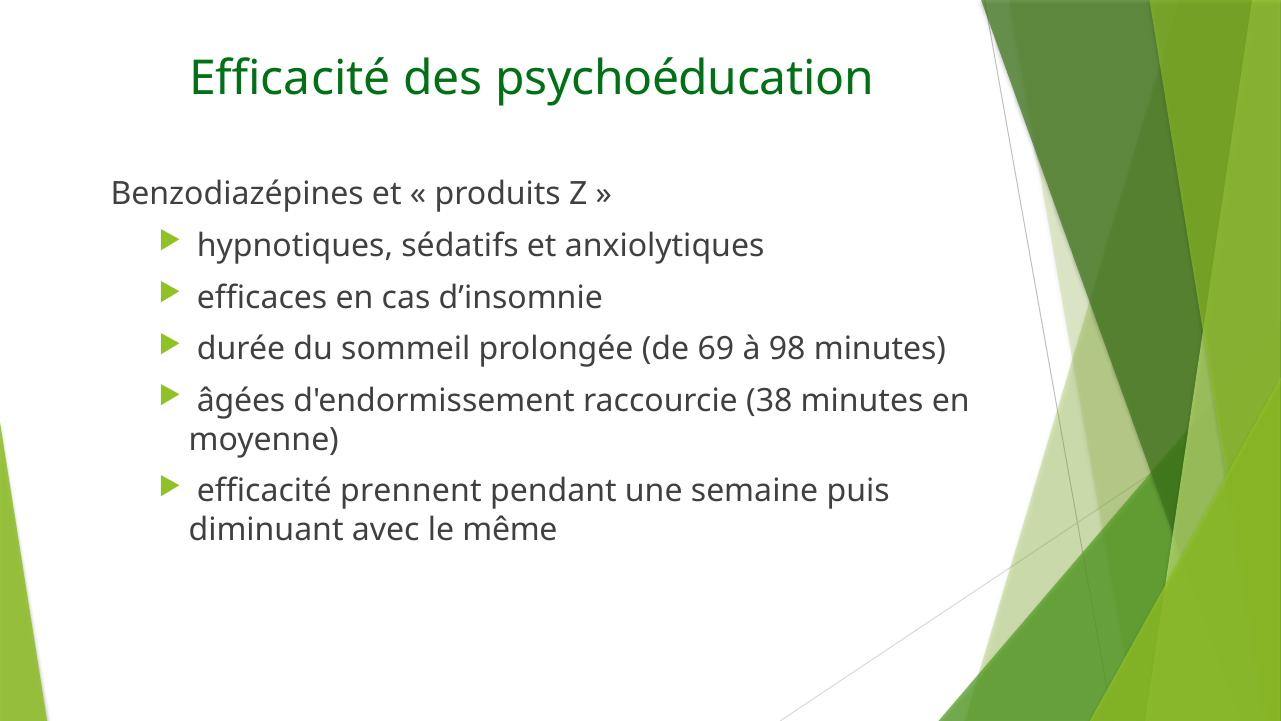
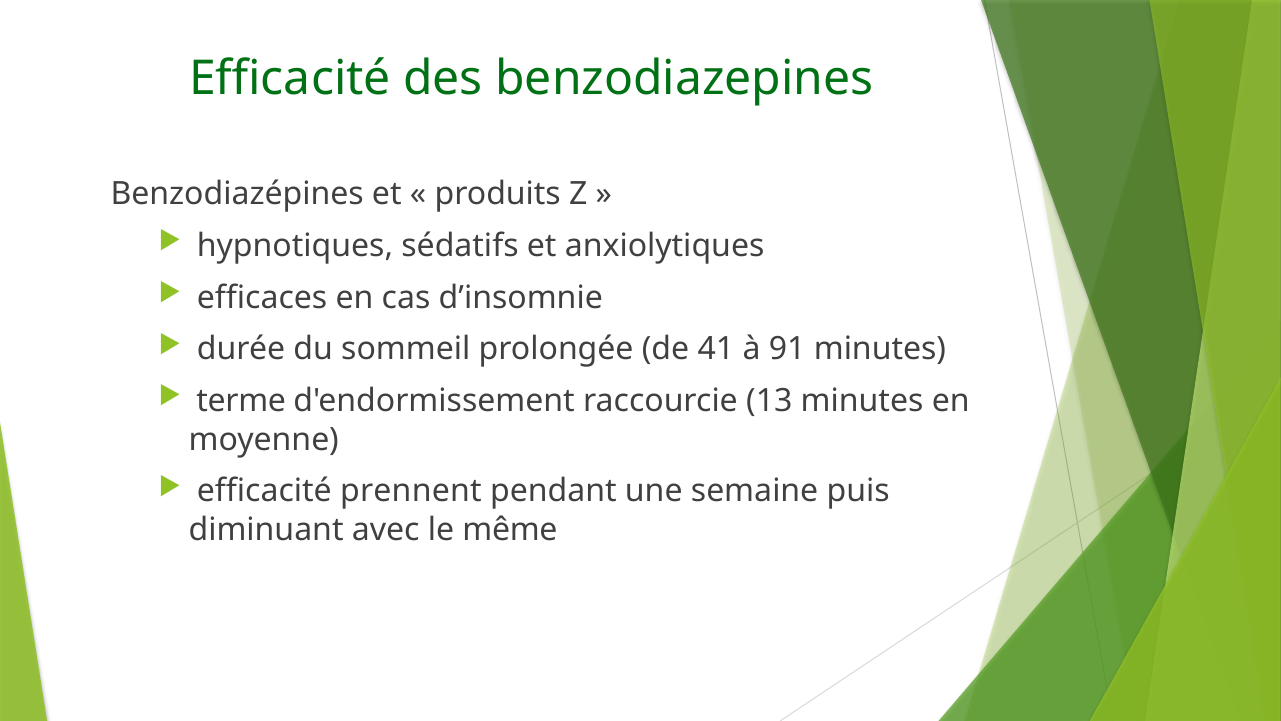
psychoéducation: psychoéducation -> benzodiazepines
69: 69 -> 41
98: 98 -> 91
âgées: âgées -> terme
38: 38 -> 13
